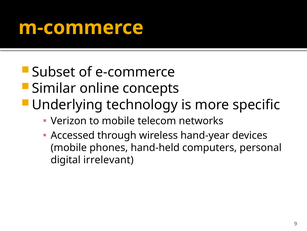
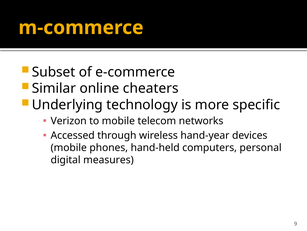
concepts: concepts -> cheaters
irrelevant: irrelevant -> measures
